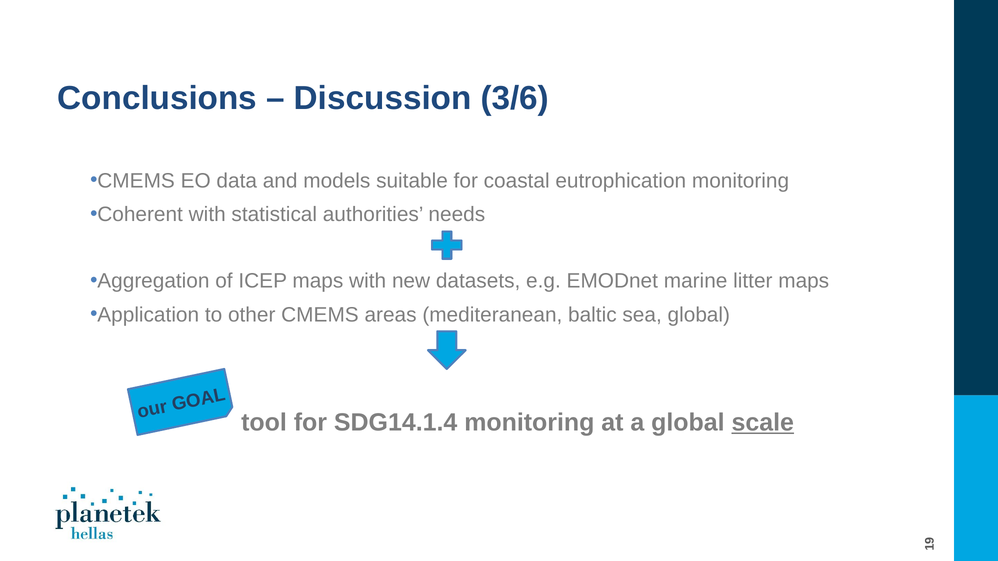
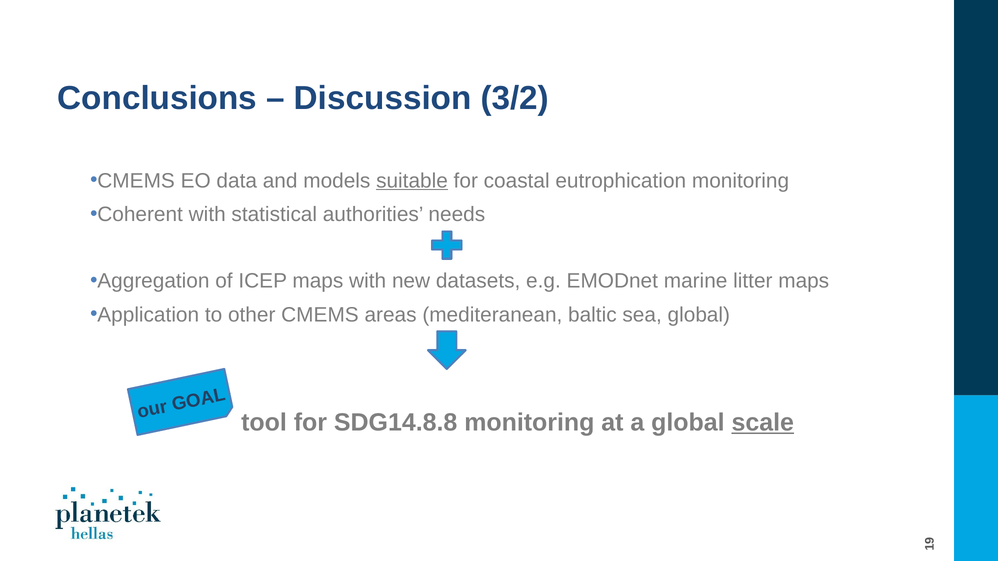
3/6: 3/6 -> 3/2
suitable underline: none -> present
SDG14.1.4: SDG14.1.4 -> SDG14.8.8
